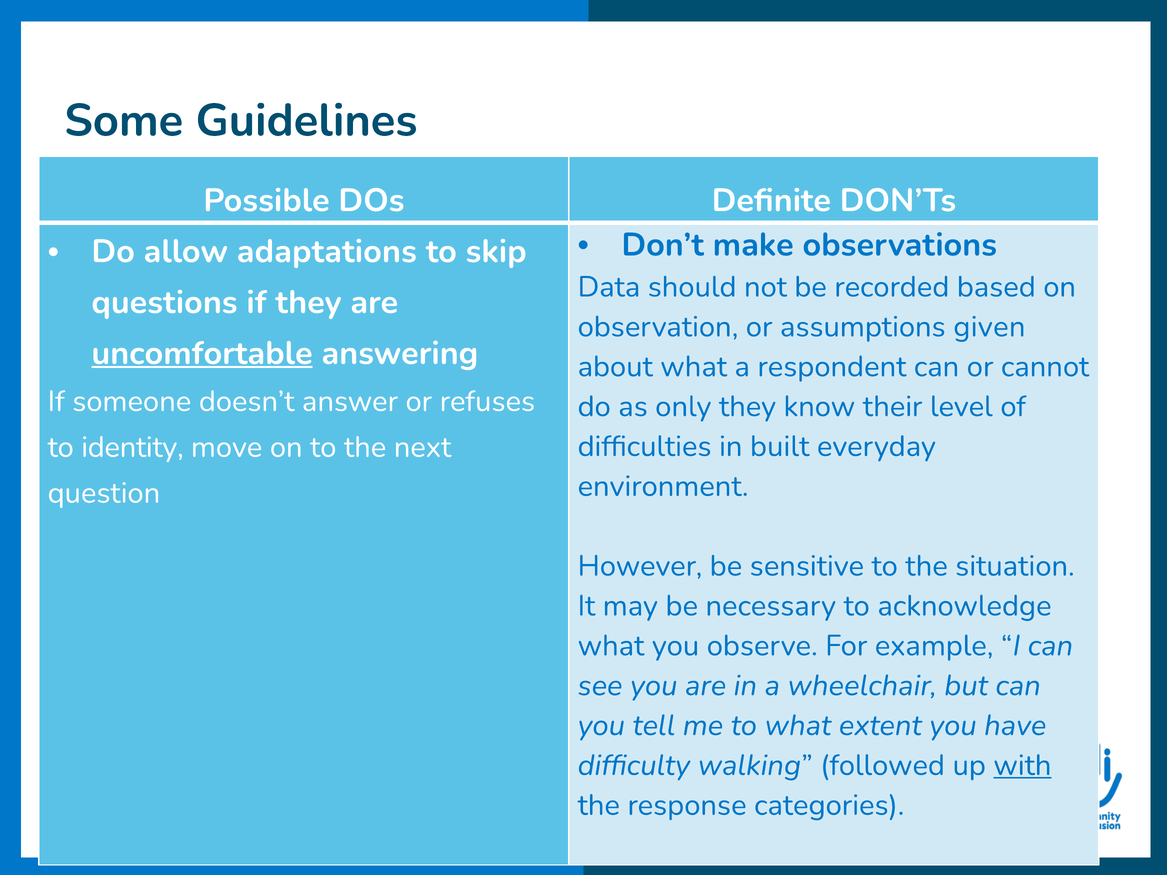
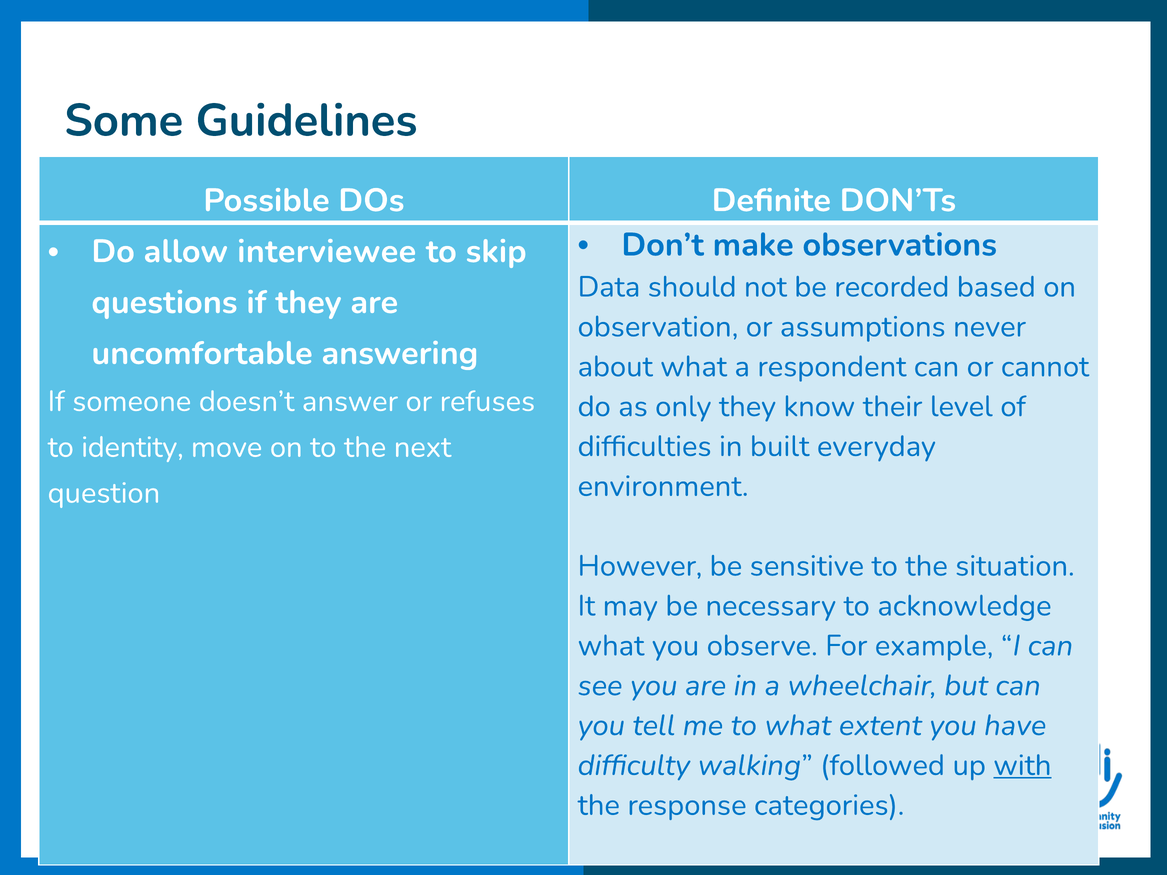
adaptations: adaptations -> interviewee
given: given -> never
uncomfortable underline: present -> none
